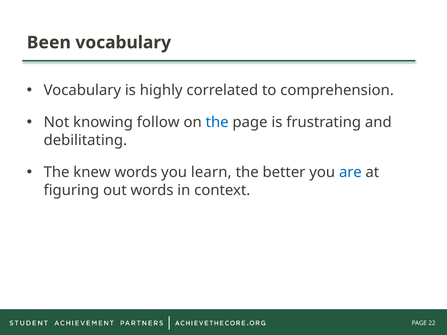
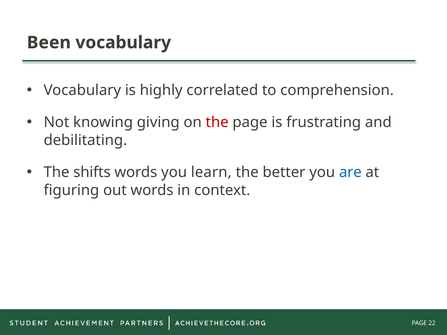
follow: follow -> giving
the at (217, 122) colour: blue -> red
knew: knew -> shifts
